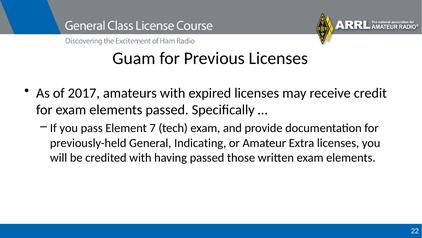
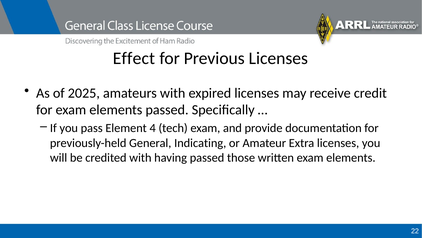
Guam: Guam -> Effect
2017: 2017 -> 2025
7: 7 -> 4
